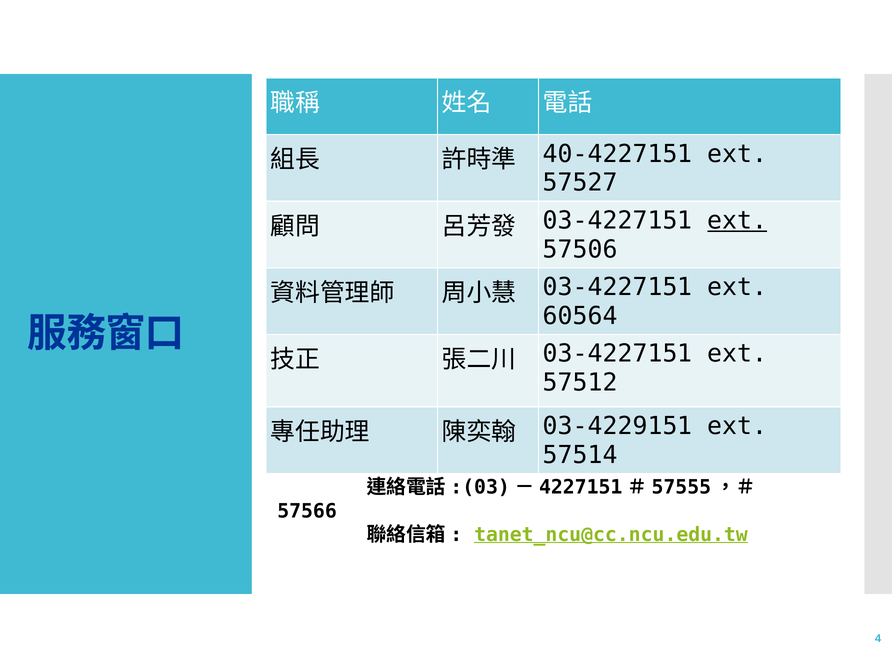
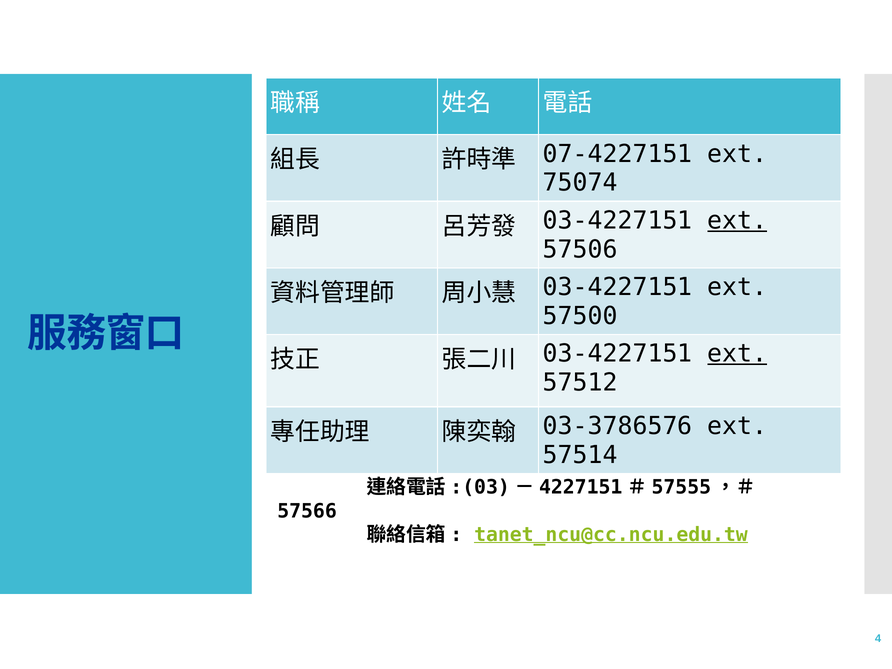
40-4227151: 40-4227151 -> 07-4227151
57527: 57527 -> 75074
60564: 60564 -> 57500
ext at (737, 354) underline: none -> present
03-4229151: 03-4229151 -> 03-3786576
